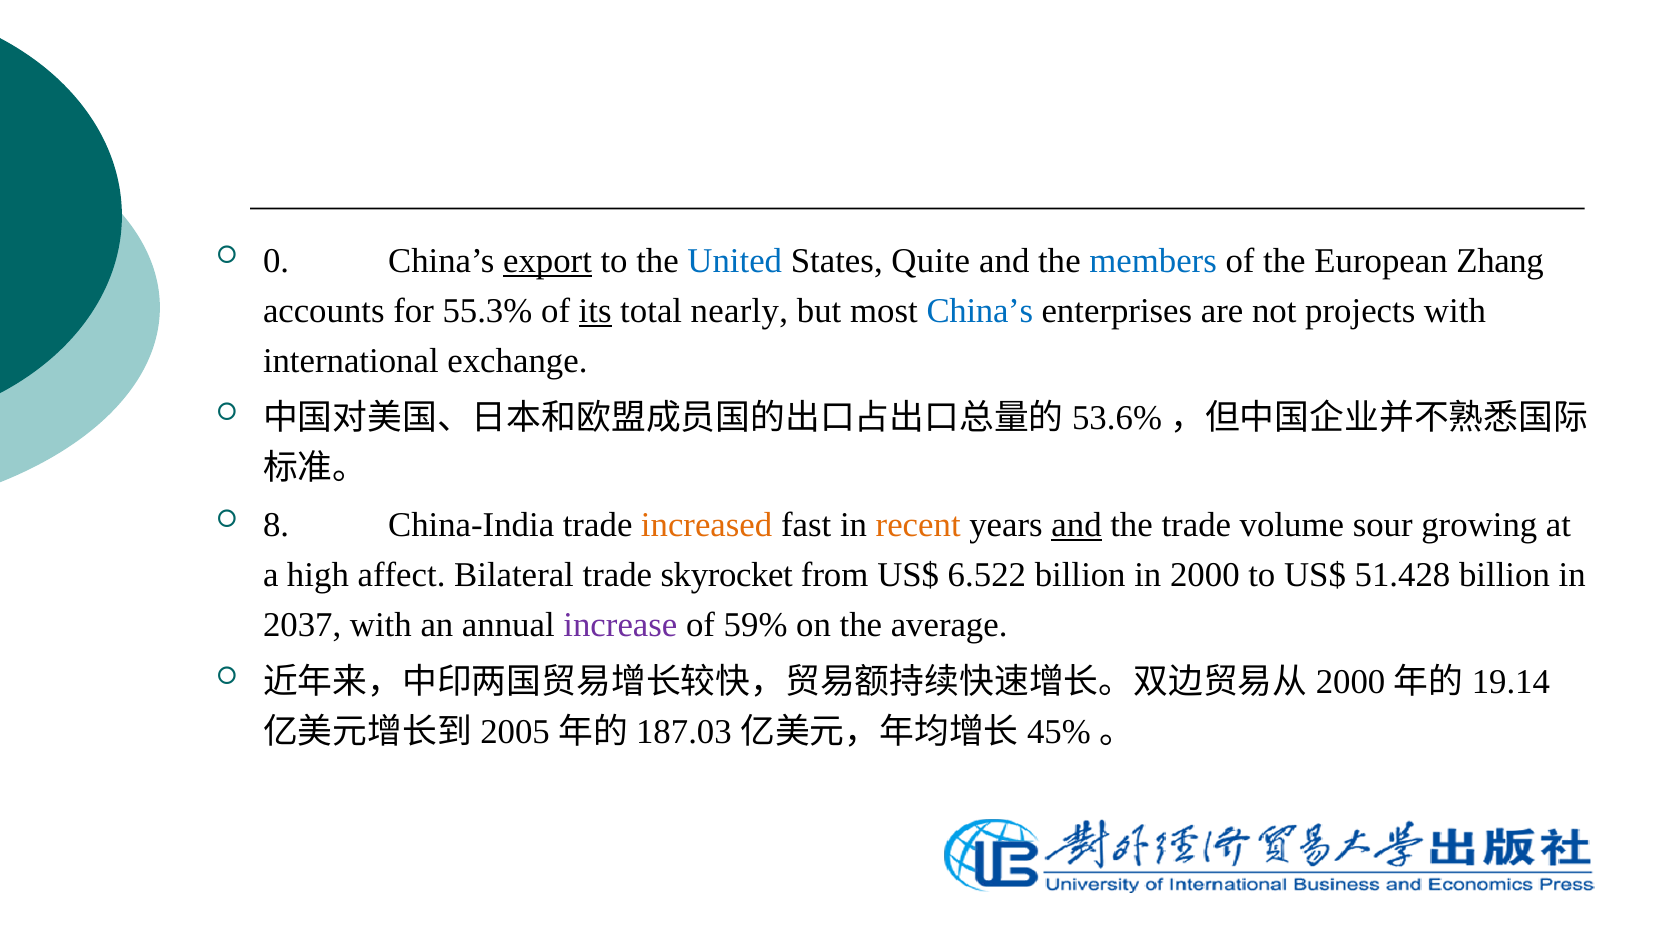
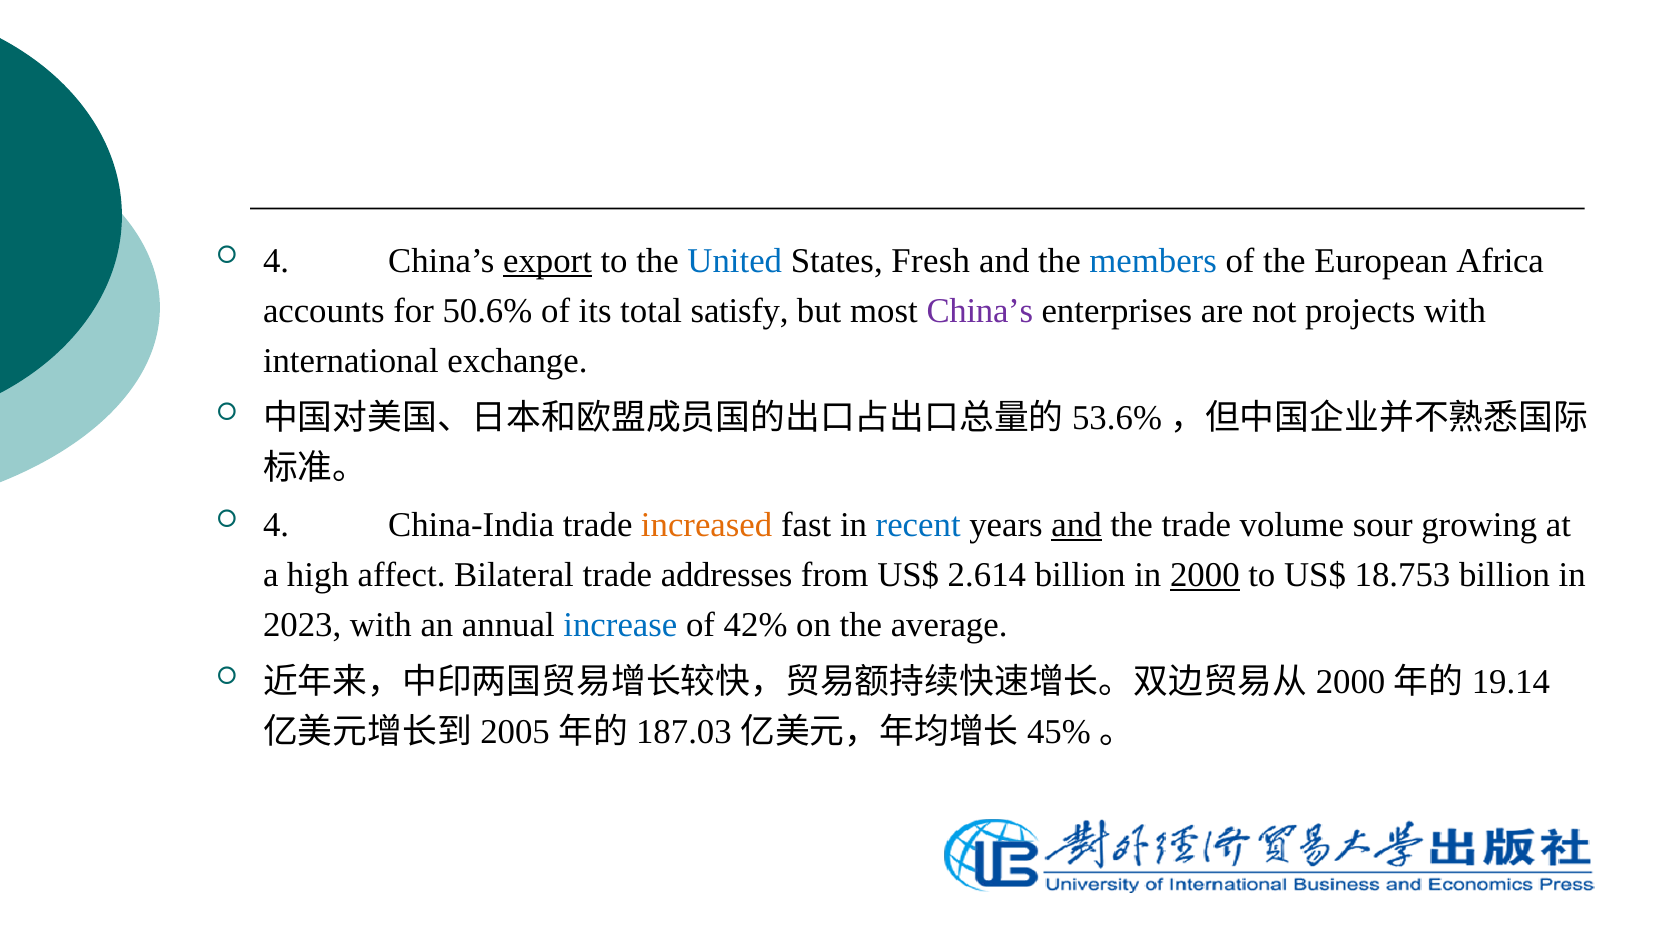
0 at (276, 261): 0 -> 4
Quite: Quite -> Fresh
Zhang: Zhang -> Africa
55.3%: 55.3% -> 50.6%
its underline: present -> none
nearly: nearly -> satisfy
China’s at (980, 311) colour: blue -> purple
8 at (276, 525): 8 -> 4
recent colour: orange -> blue
skyrocket: skyrocket -> addresses
6.522: 6.522 -> 2.614
2000 underline: none -> present
51.428: 51.428 -> 18.753
2037: 2037 -> 2023
increase colour: purple -> blue
59%: 59% -> 42%
